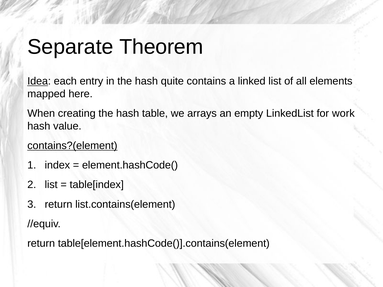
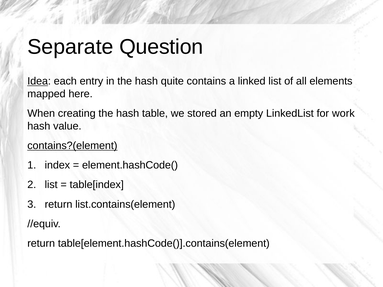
Theorem: Theorem -> Question
arrays: arrays -> stored
